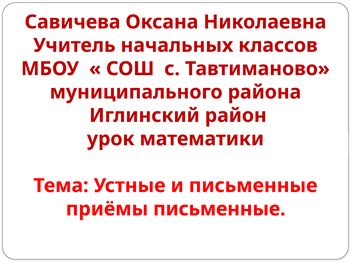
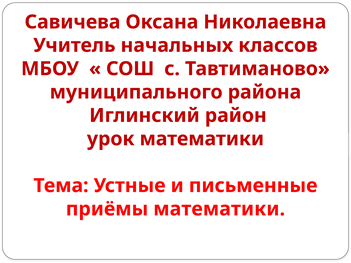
приёмы письменные: письменные -> математики
